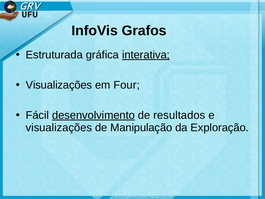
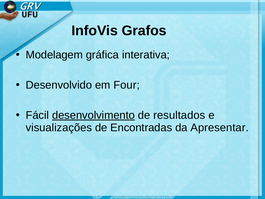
Estruturada: Estruturada -> Modelagem
interativa underline: present -> none
Visualizações at (59, 85): Visualizações -> Desenvolvido
Manipulação: Manipulação -> Encontradas
Exploração: Exploração -> Apresentar
